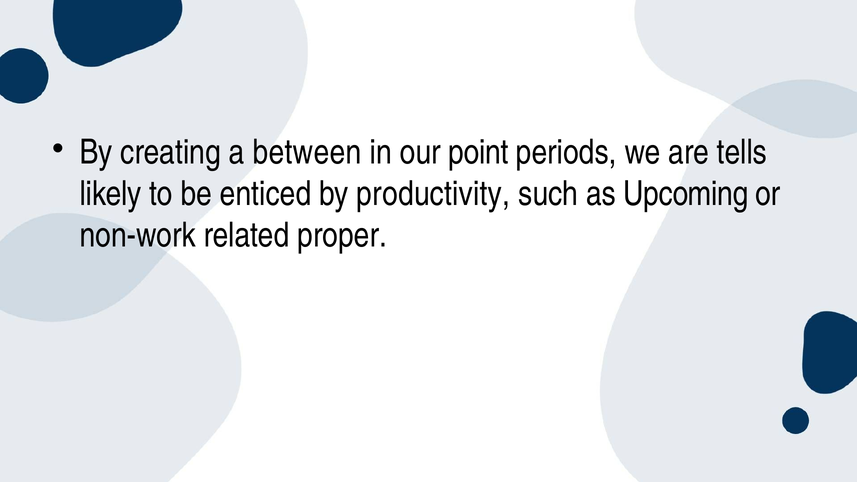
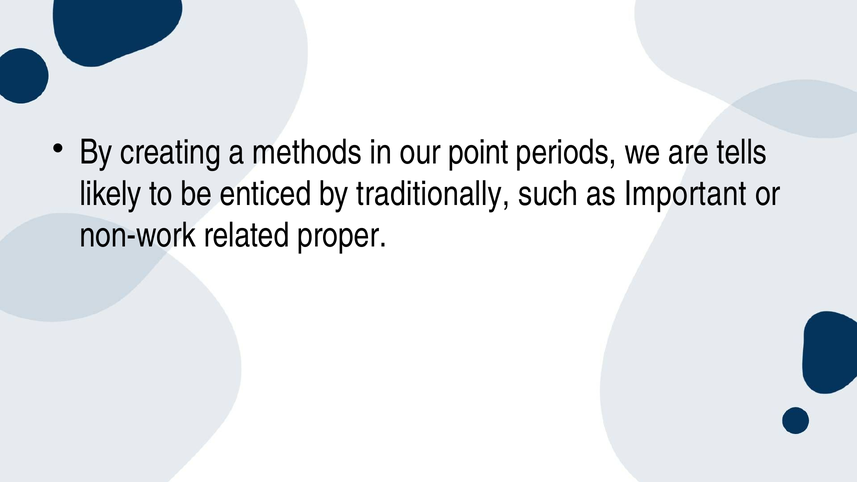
between: between -> methods
productivity: productivity -> traditionally
Upcoming: Upcoming -> Important
